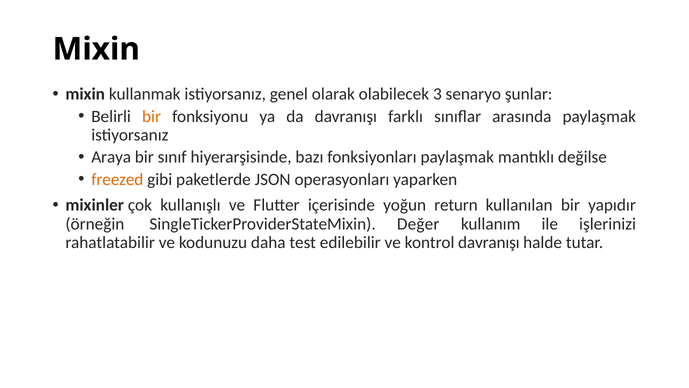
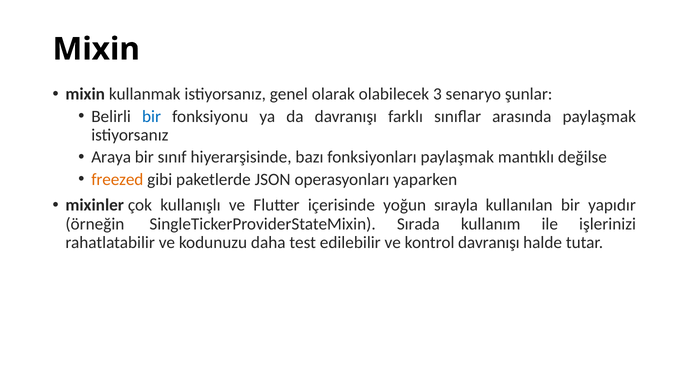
bir at (152, 116) colour: orange -> blue
return: return -> sırayla
Değer: Değer -> Sırada
